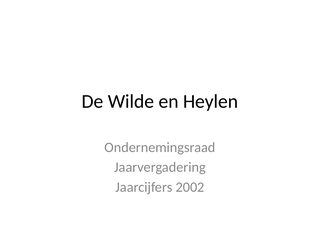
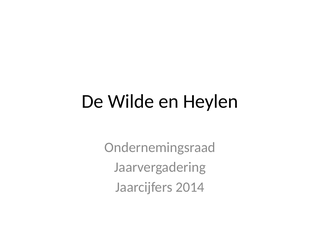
2002: 2002 -> 2014
